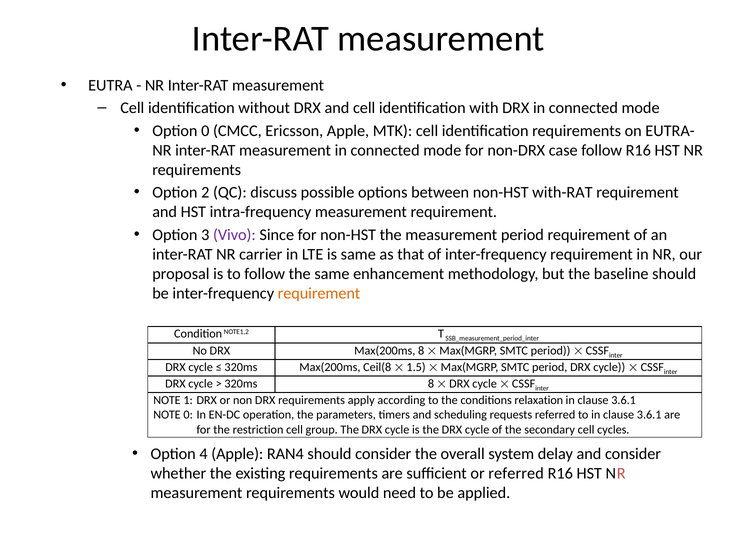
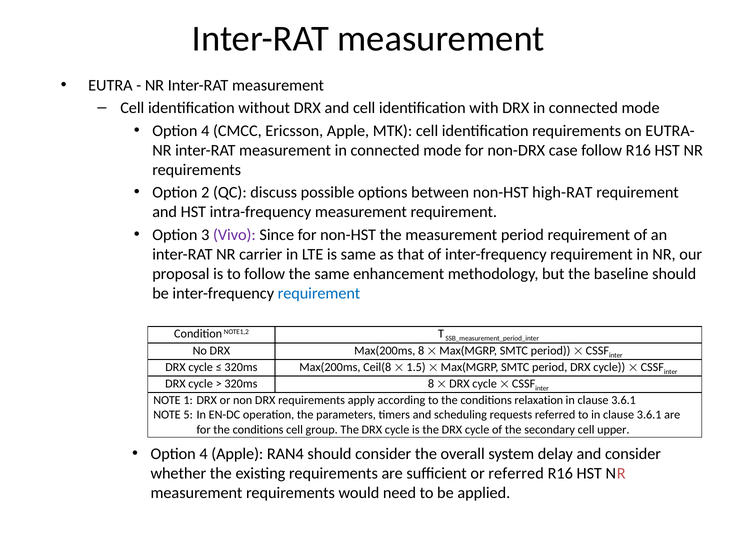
0 at (205, 131): 0 -> 4
with-RAT: with-RAT -> high-RAT
requirement at (319, 293) colour: orange -> blue
NOTE 0: 0 -> 5
for the restriction: restriction -> conditions
cycles: cycles -> upper
